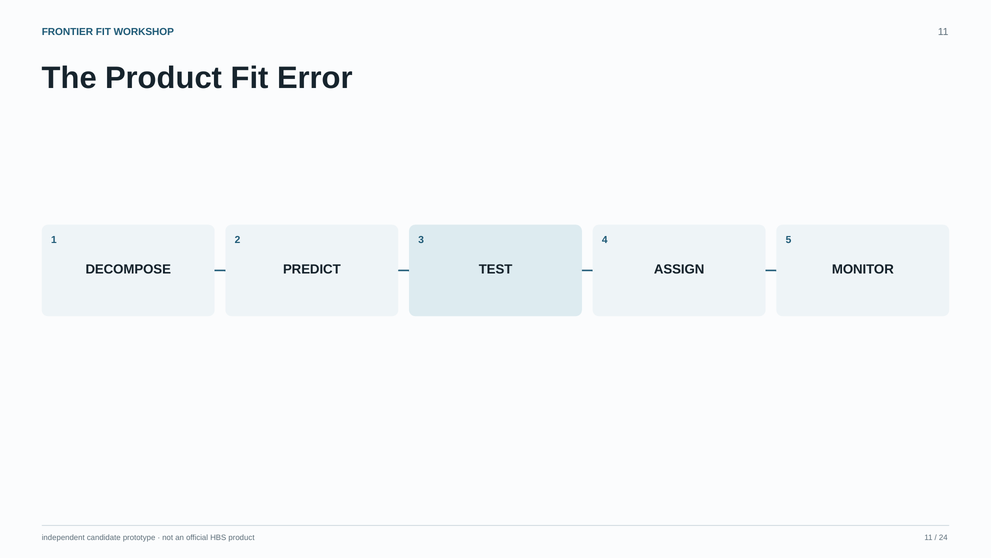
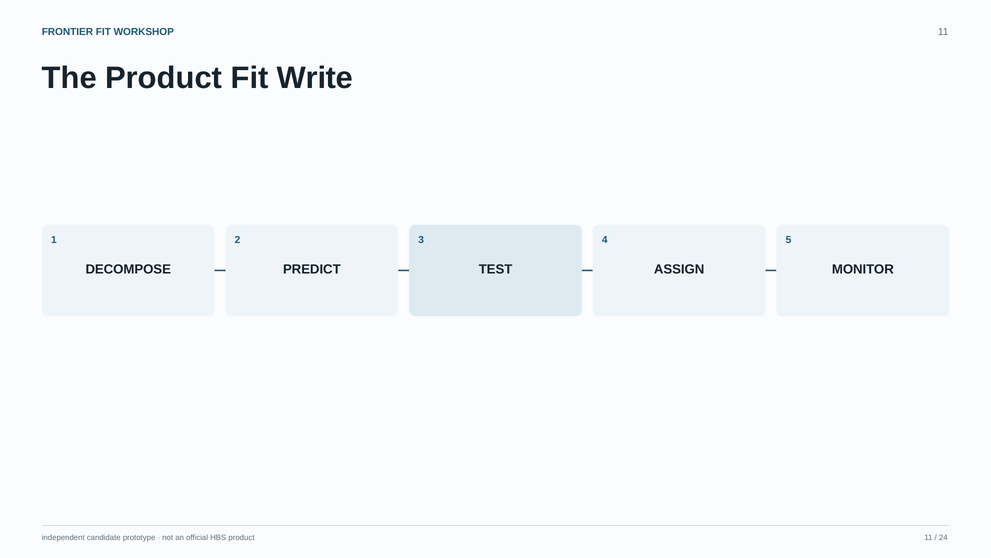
Error: Error -> Write
